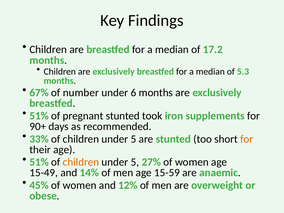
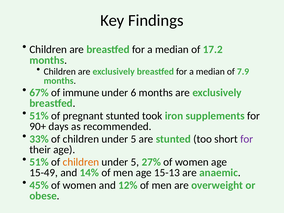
5.3: 5.3 -> 7.9
number: number -> immune
for at (247, 139) colour: orange -> purple
15-59: 15-59 -> 15-13
